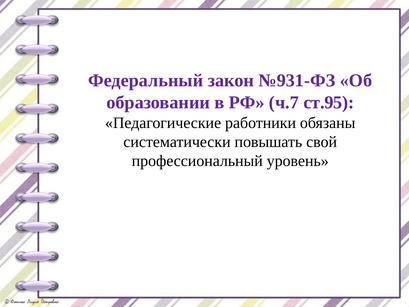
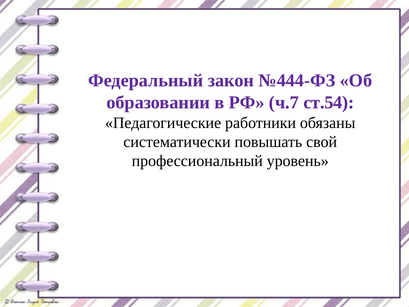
№931-ФЗ: №931-ФЗ -> №444-ФЗ
ст.95: ст.95 -> ст.54
